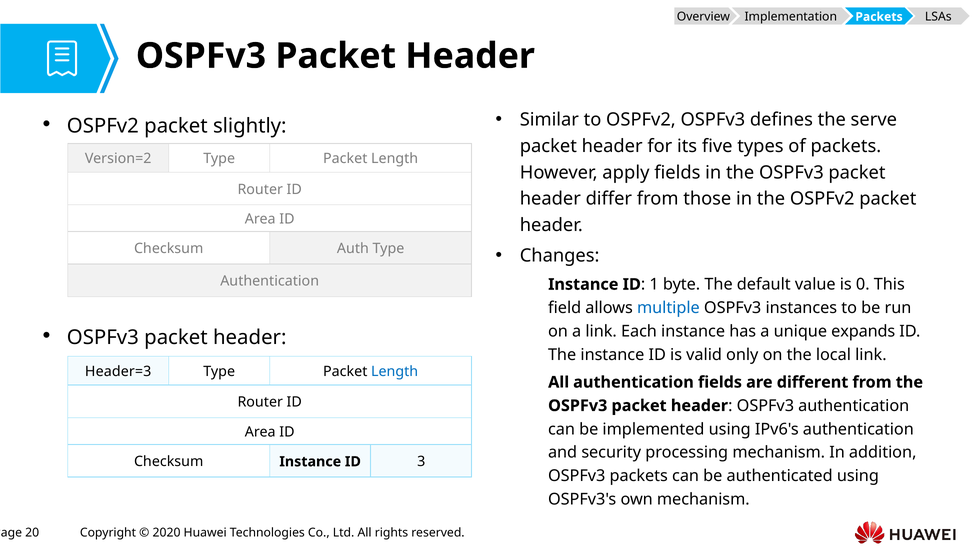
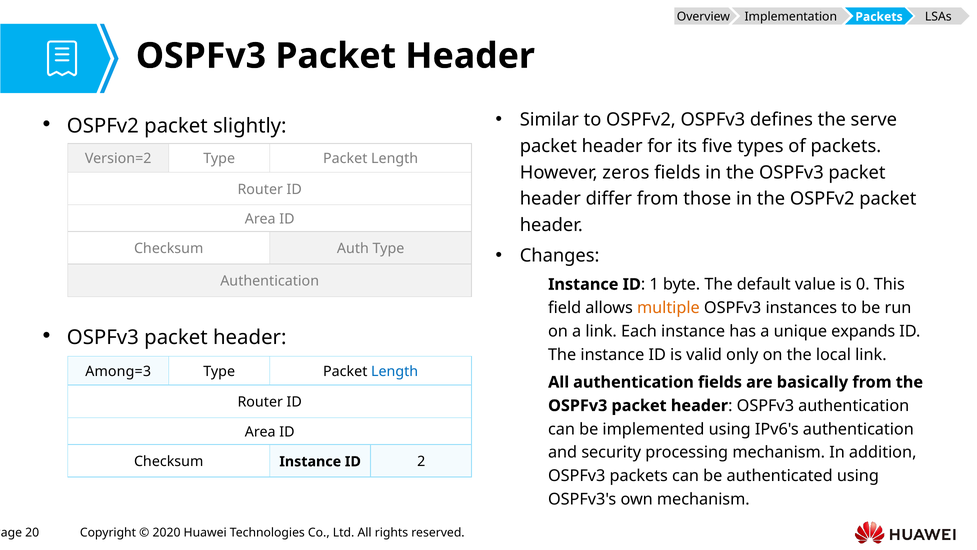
apply: apply -> zeros
multiple colour: blue -> orange
Header=3: Header=3 -> Among=3
different: different -> basically
3: 3 -> 2
